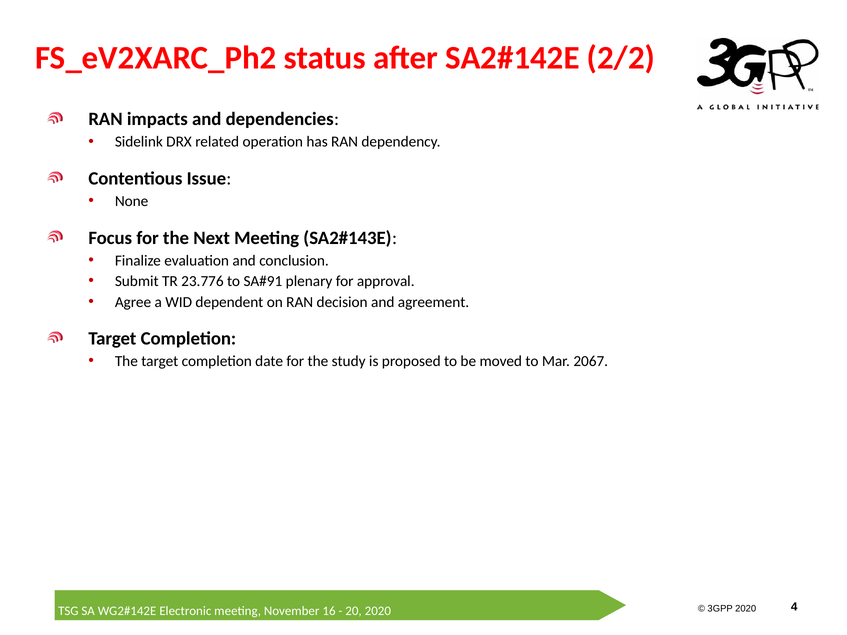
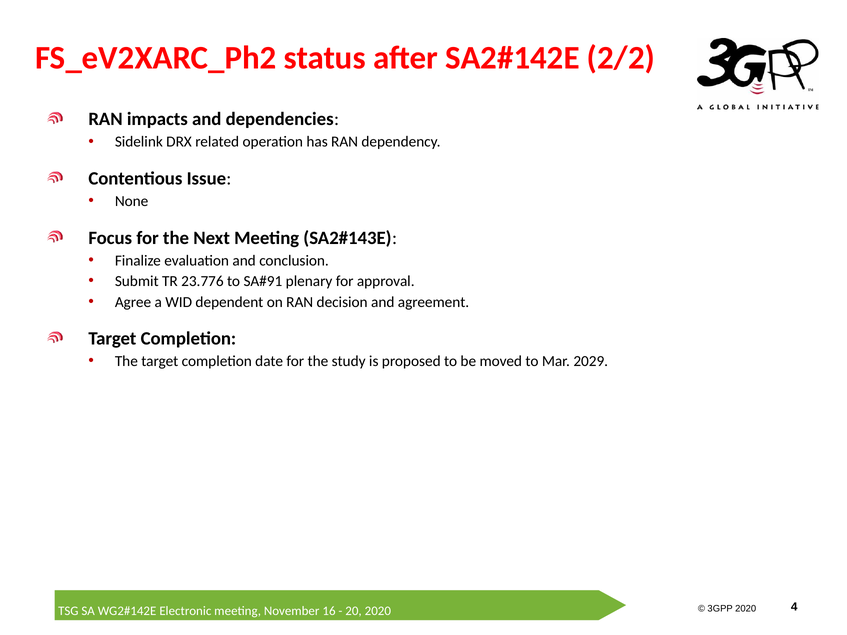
2067: 2067 -> 2029
